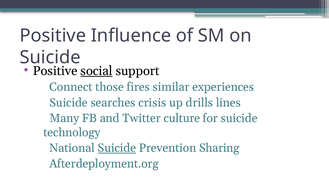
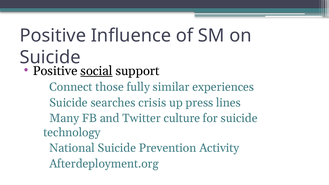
fires: fires -> fully
drills: drills -> press
Suicide at (117, 148) underline: present -> none
Sharing: Sharing -> Activity
